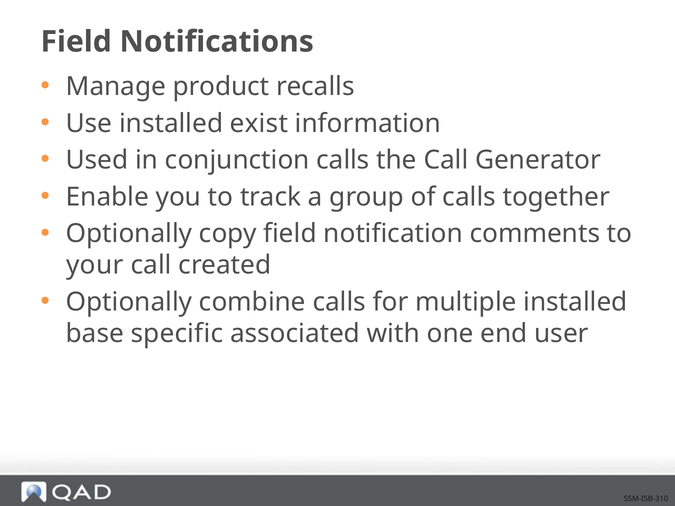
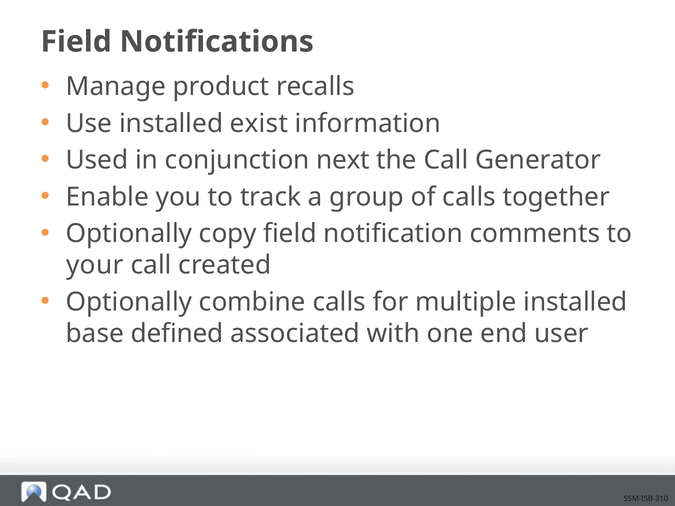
conjunction calls: calls -> next
specific: specific -> defined
